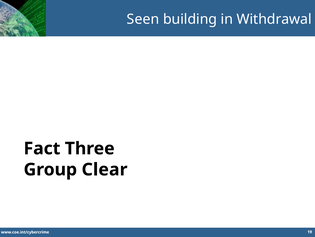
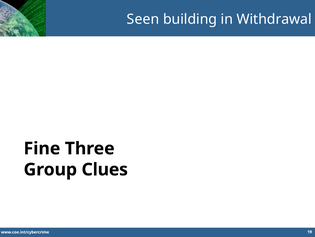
Fact: Fact -> Fine
Clear: Clear -> Clues
